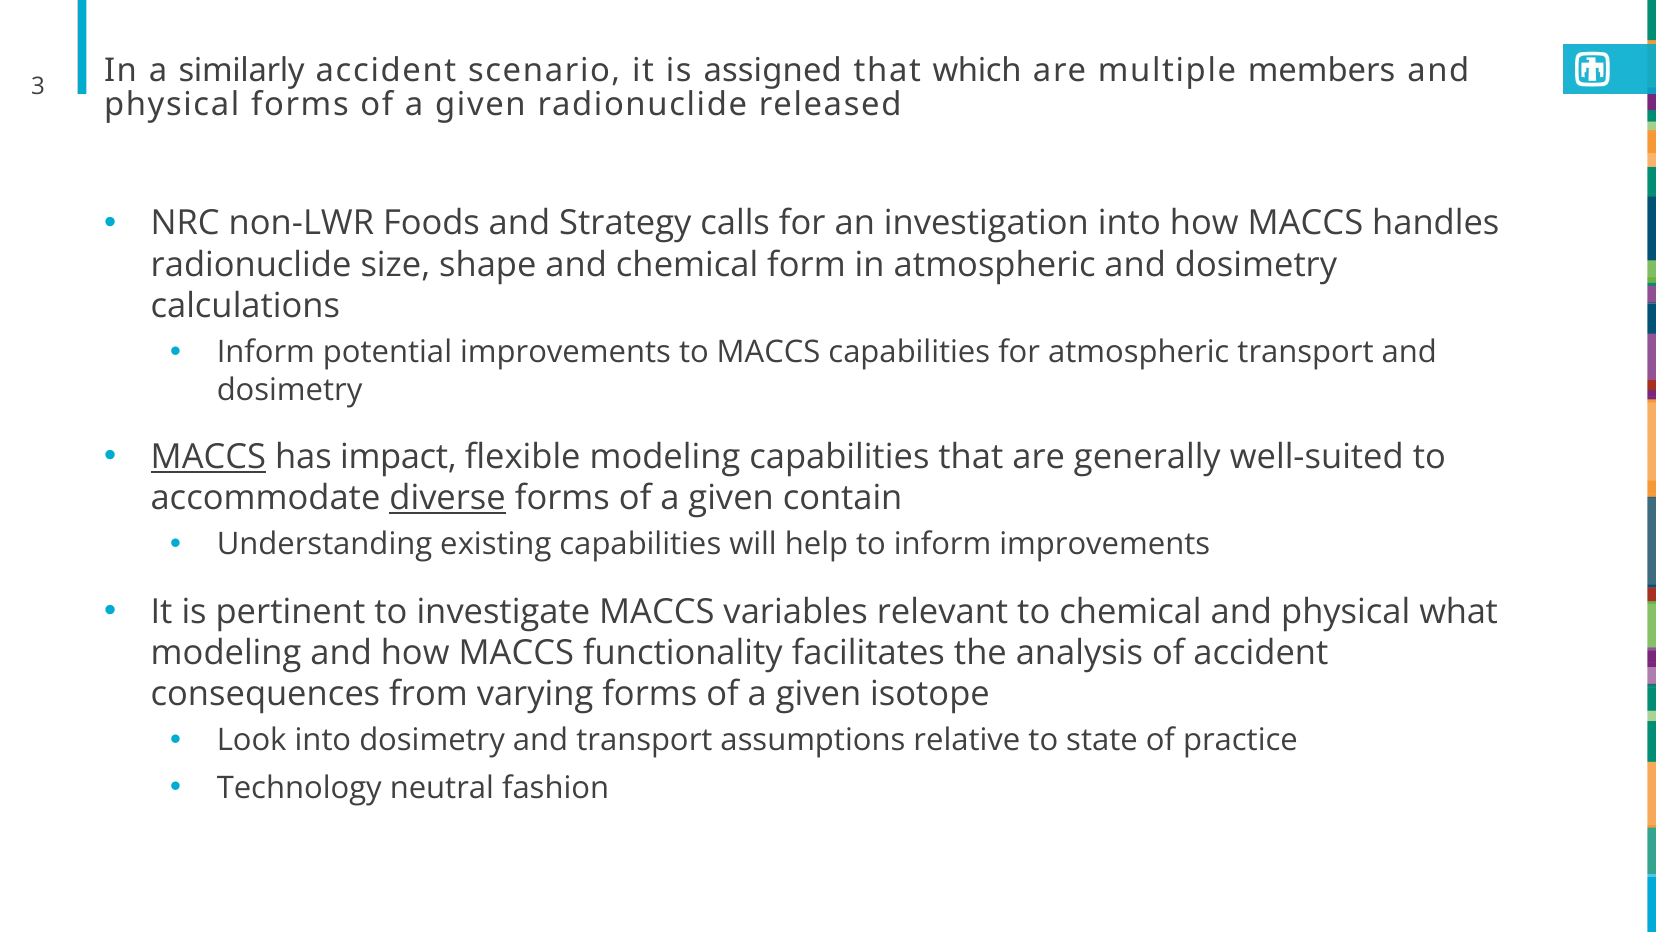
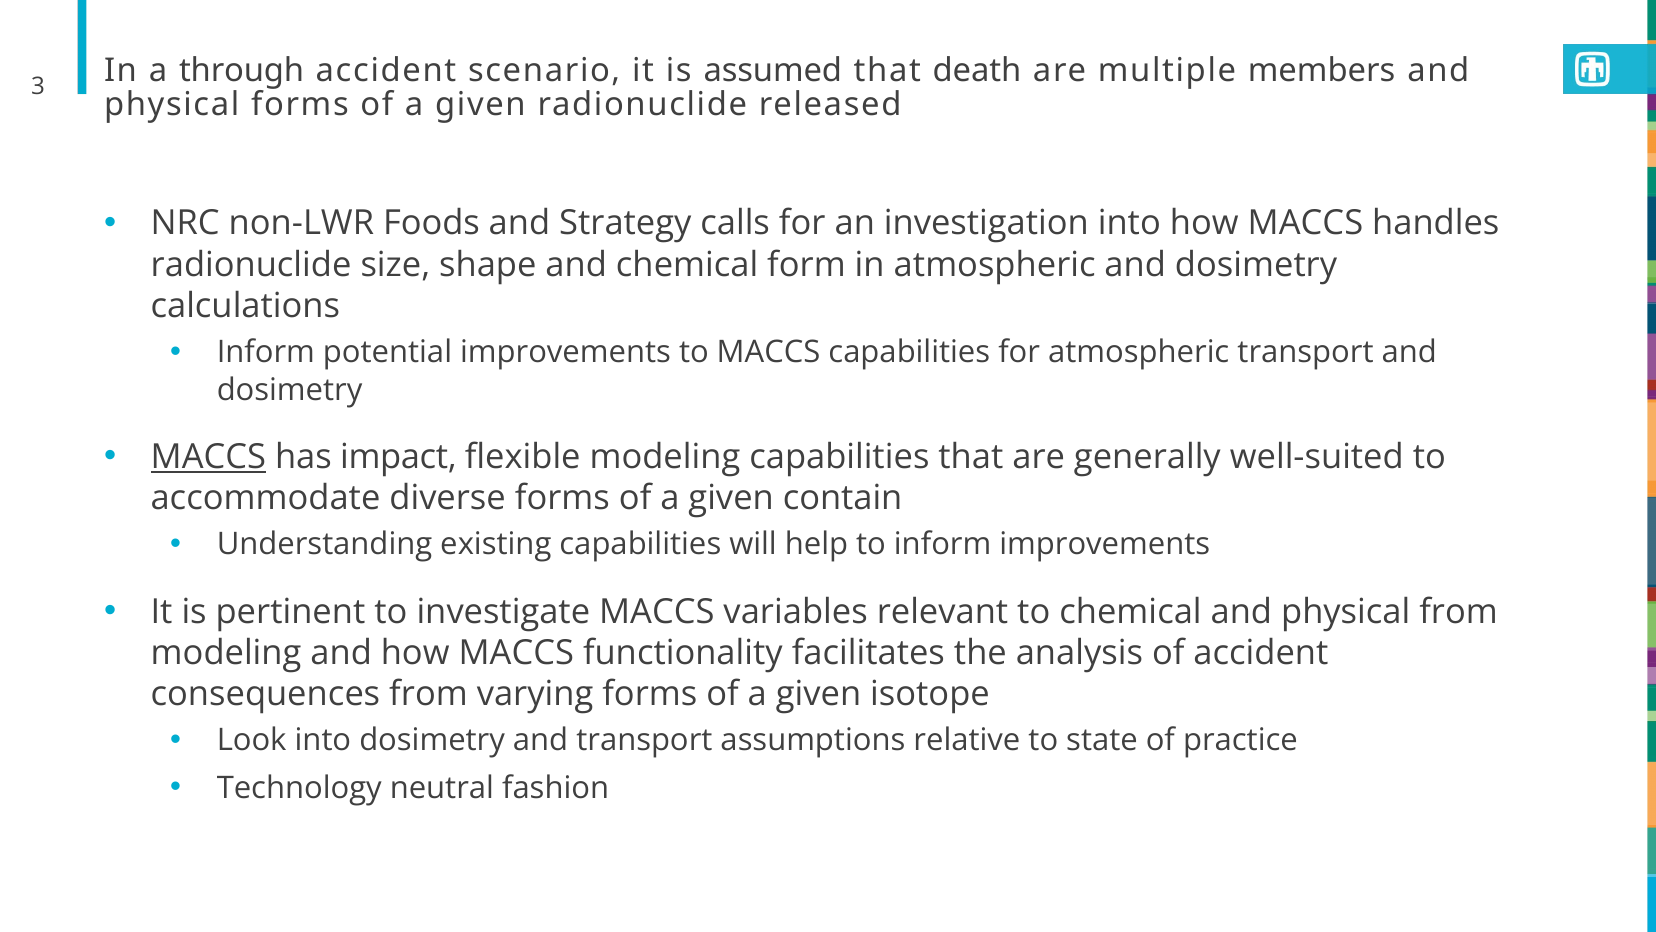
similarly: similarly -> through
assigned: assigned -> assumed
which: which -> death
diverse underline: present -> none
physical what: what -> from
